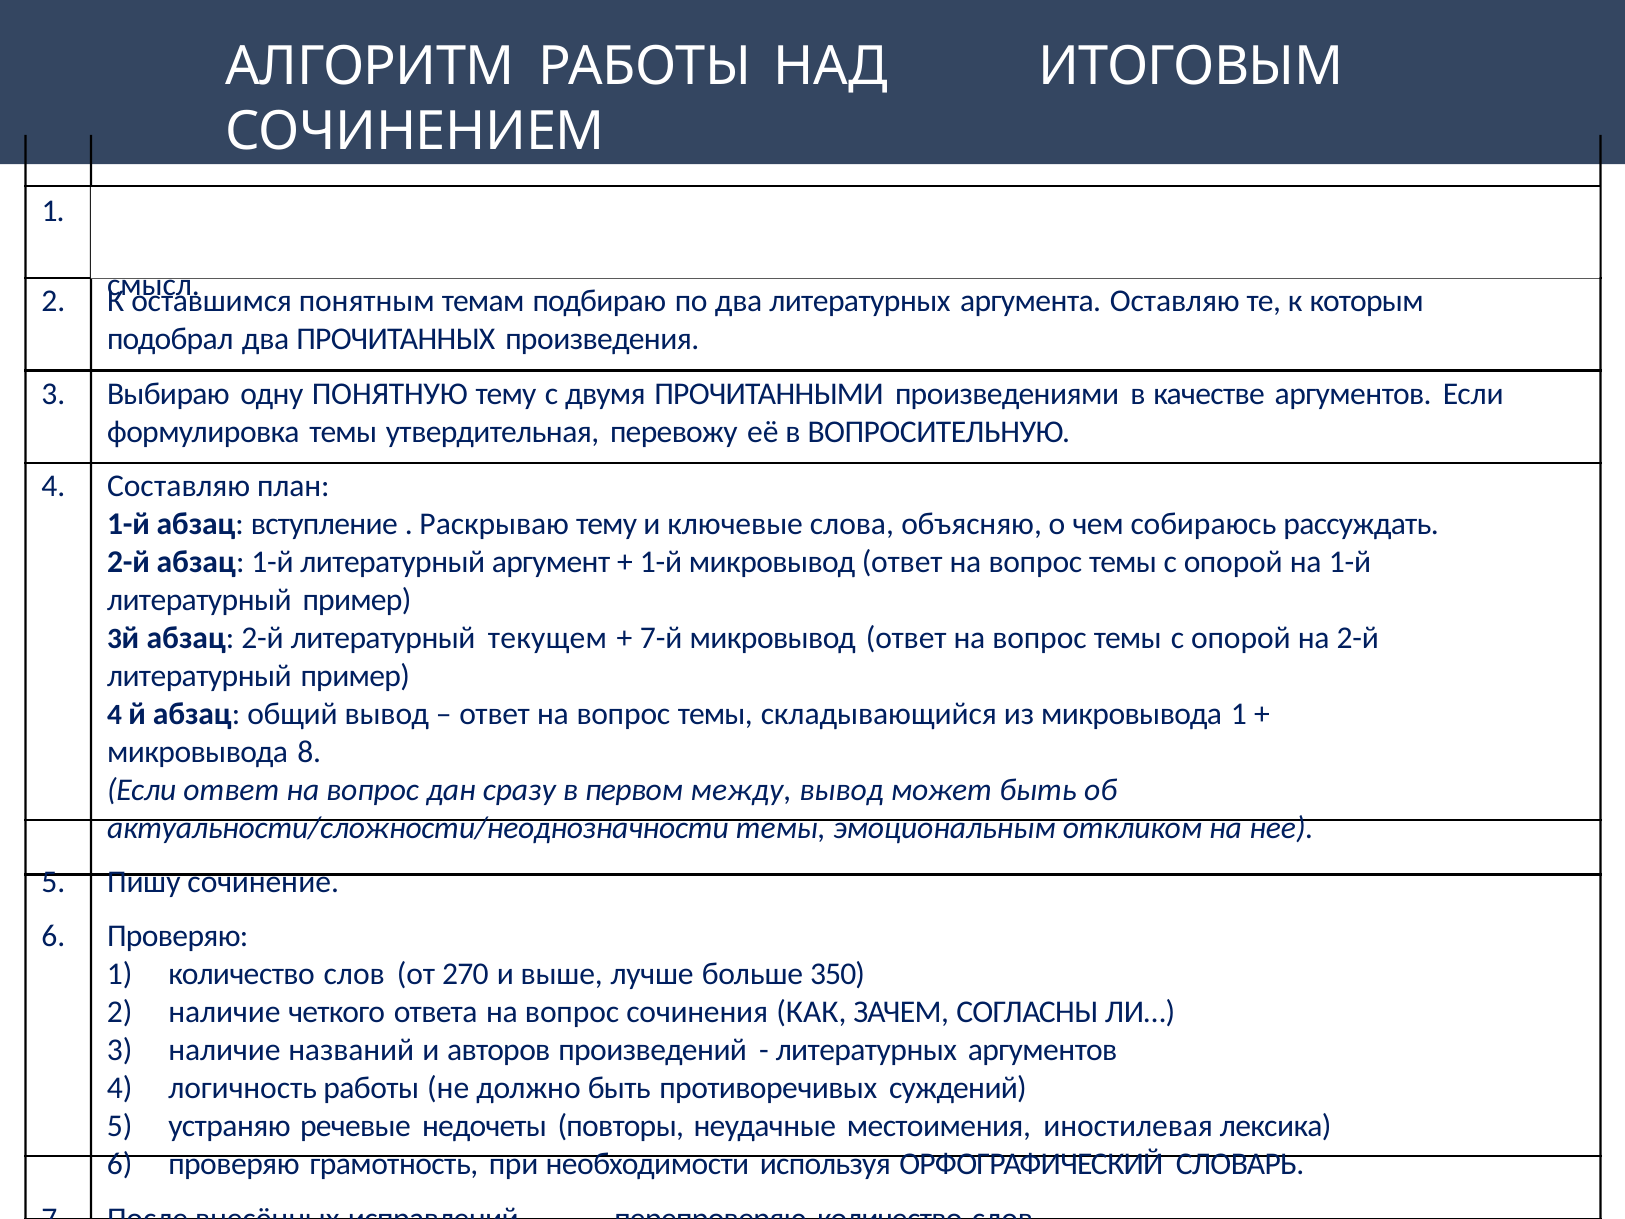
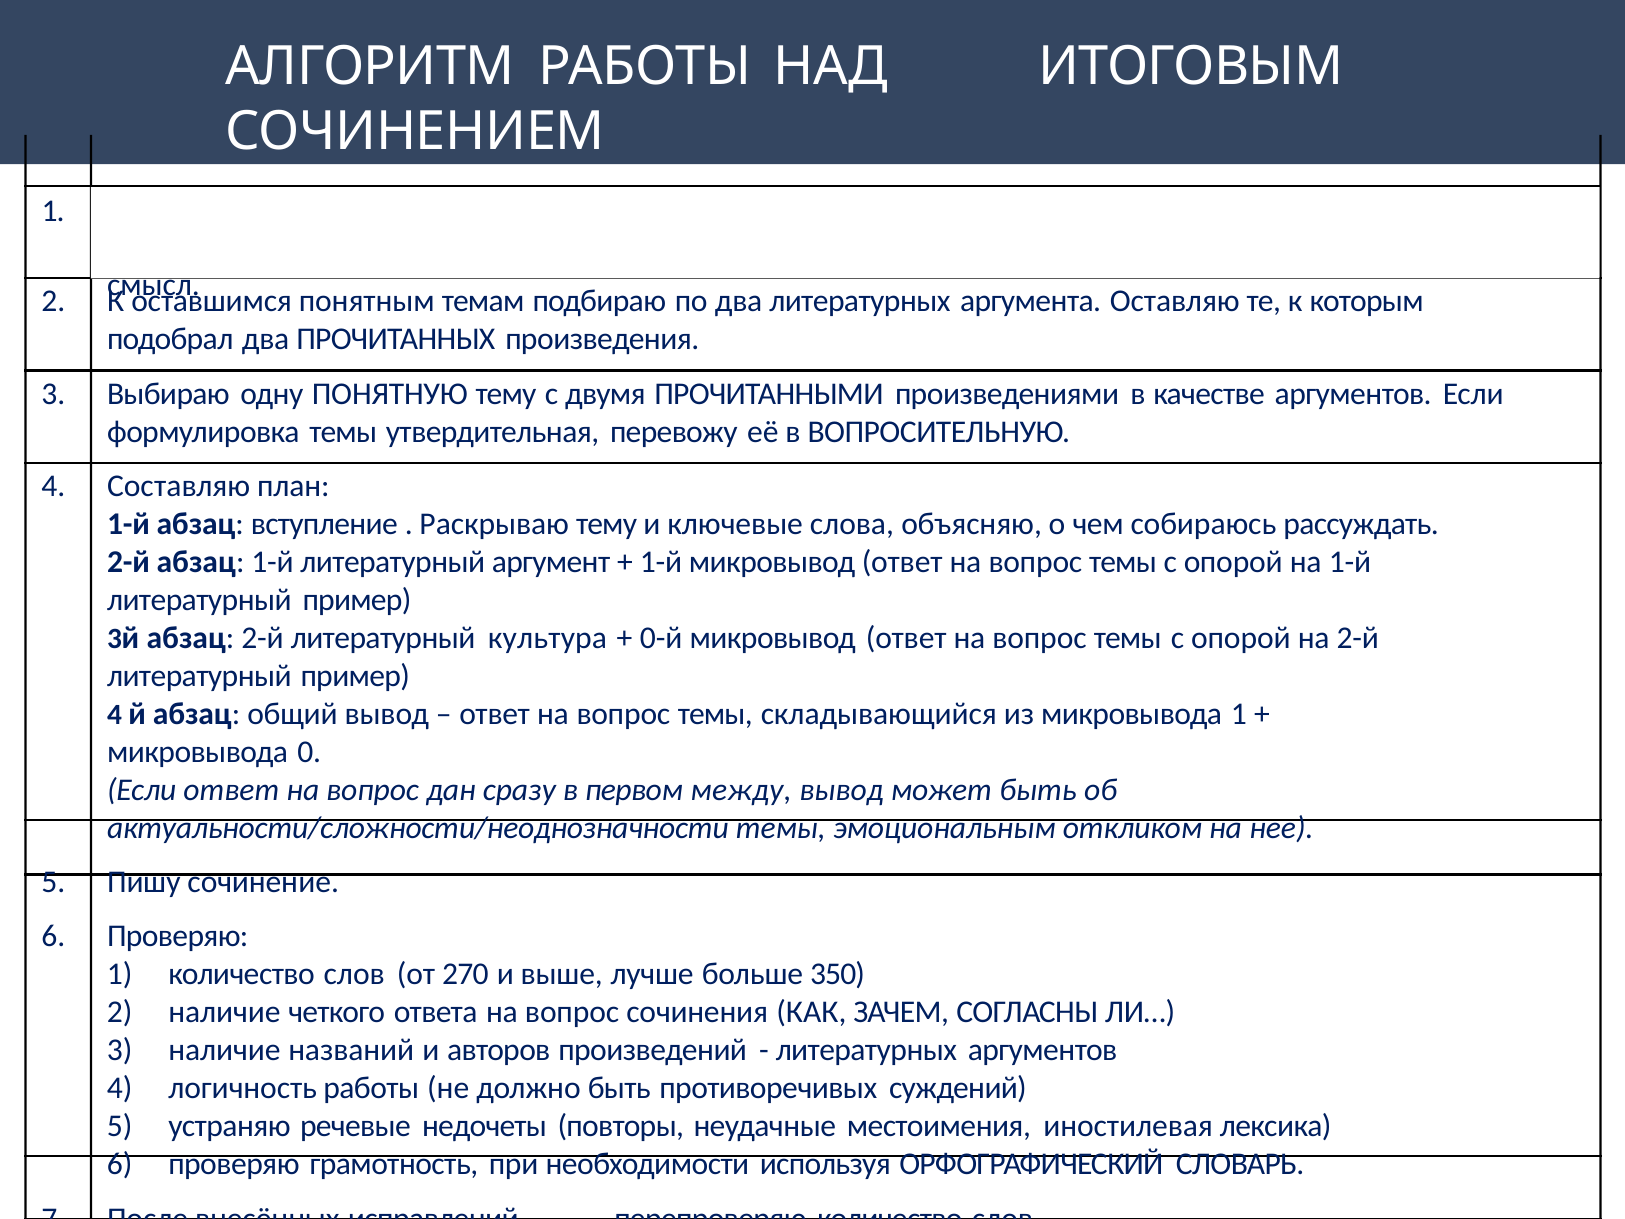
текущем: текущем -> культура
7-й: 7-й -> 0-й
8: 8 -> 0
